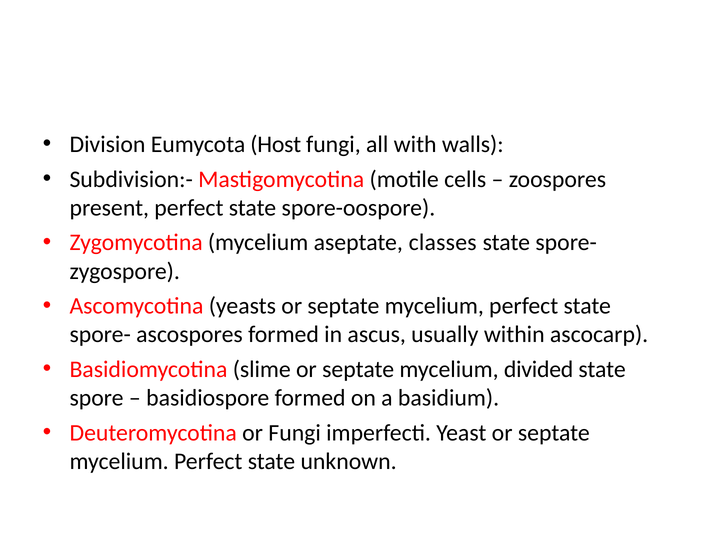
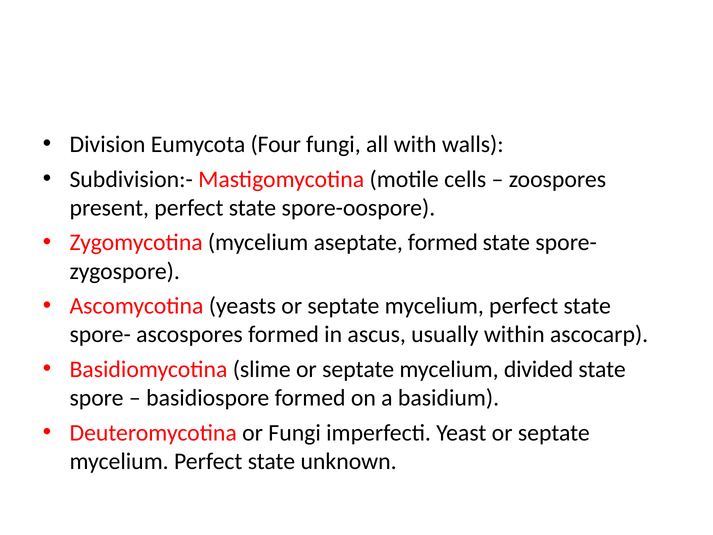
Host: Host -> Four
aseptate classes: classes -> formed
